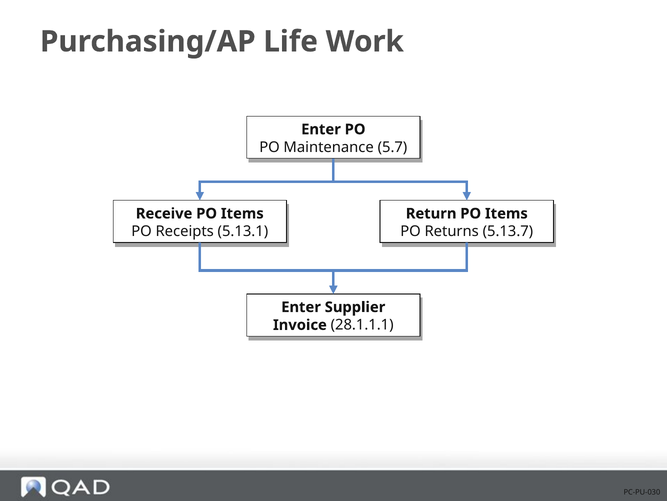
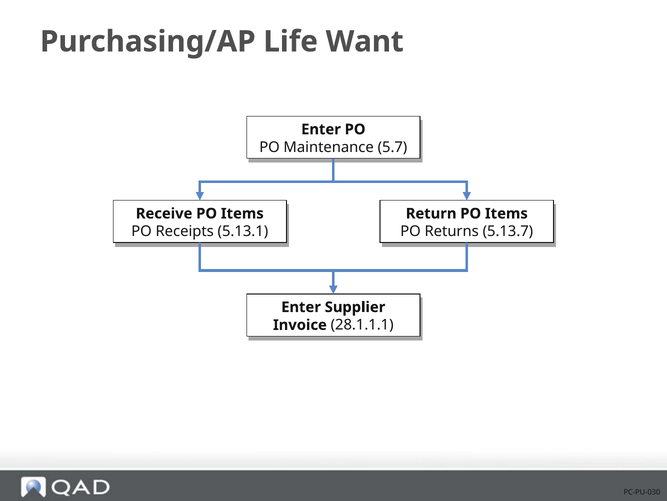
Work: Work -> Want
